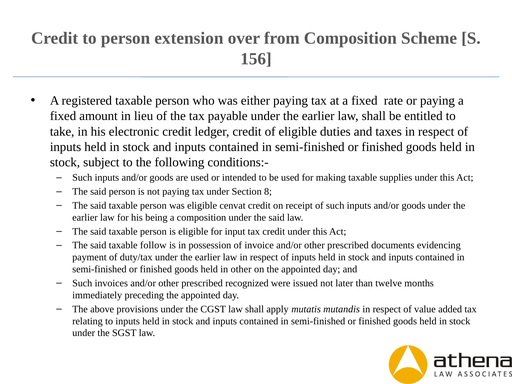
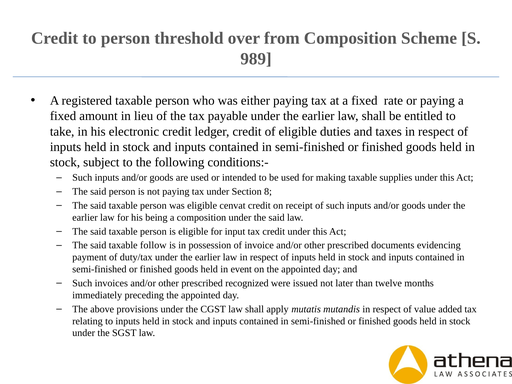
extension: extension -> threshold
156: 156 -> 989
in other: other -> event
